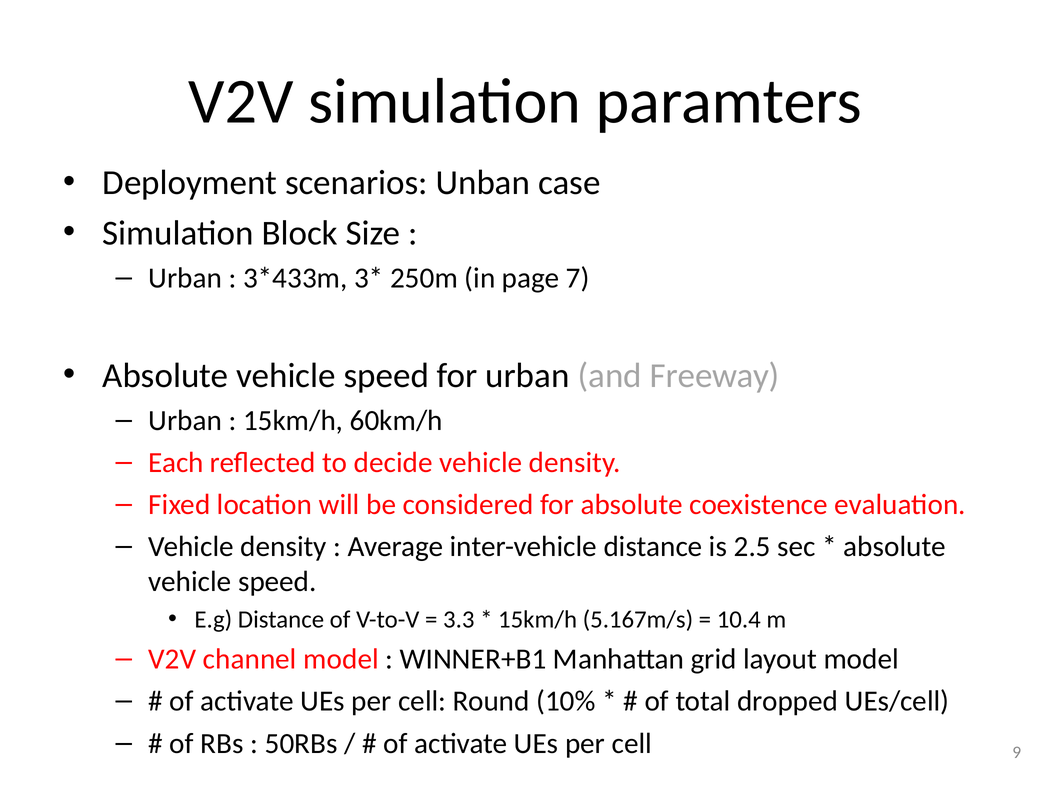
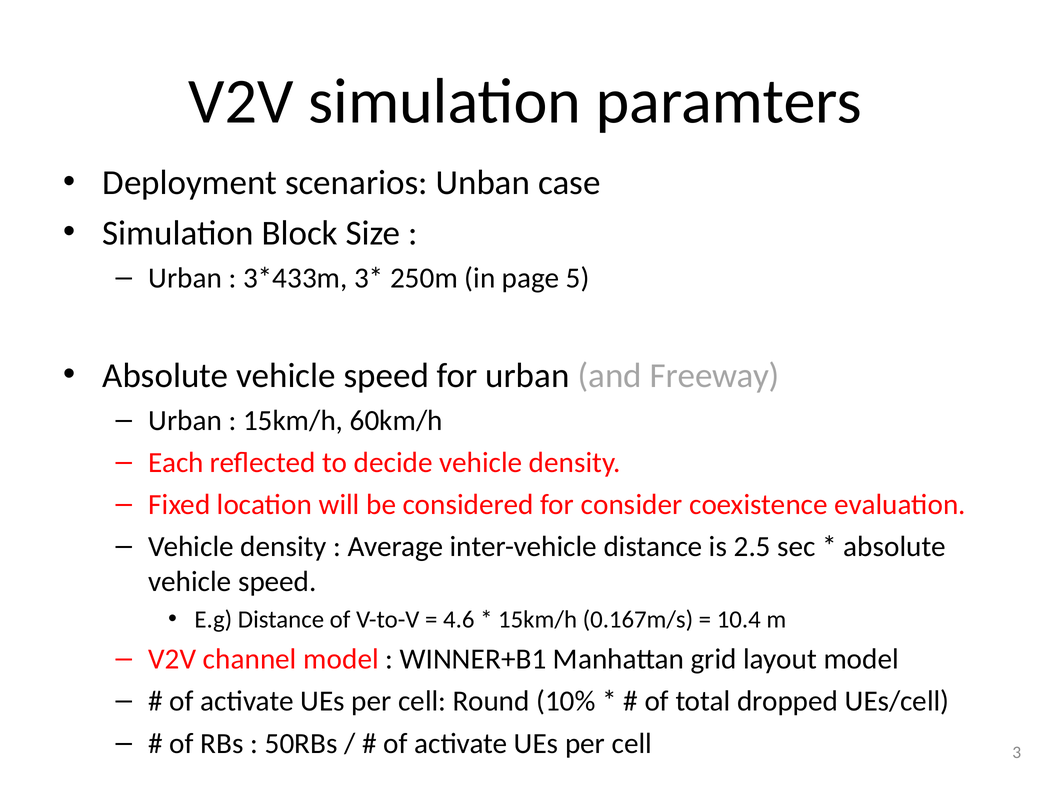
7: 7 -> 5
for absolute: absolute -> consider
3.3: 3.3 -> 4.6
5.167m/s: 5.167m/s -> 0.167m/s
9: 9 -> 3
